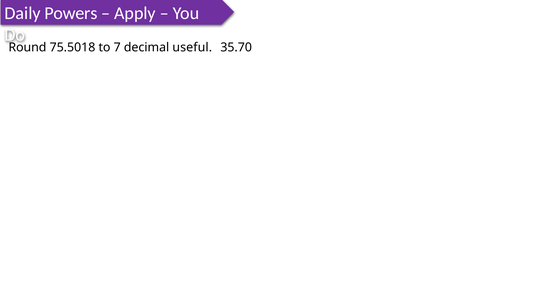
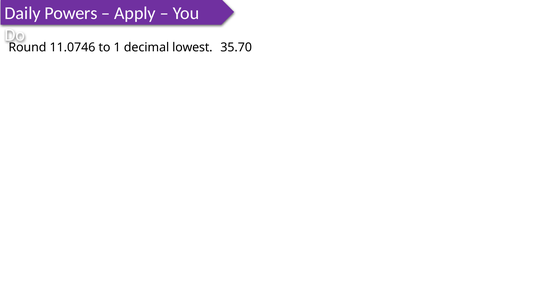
75.5018: 75.5018 -> 11.0746
7: 7 -> 1
useful: useful -> lowest
